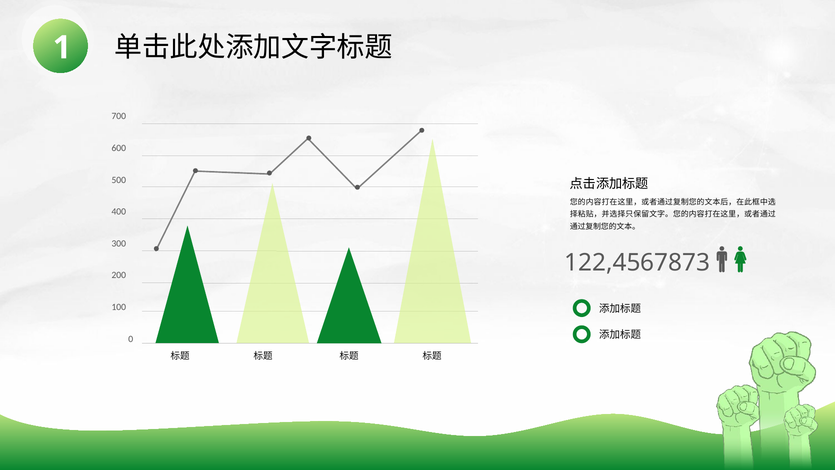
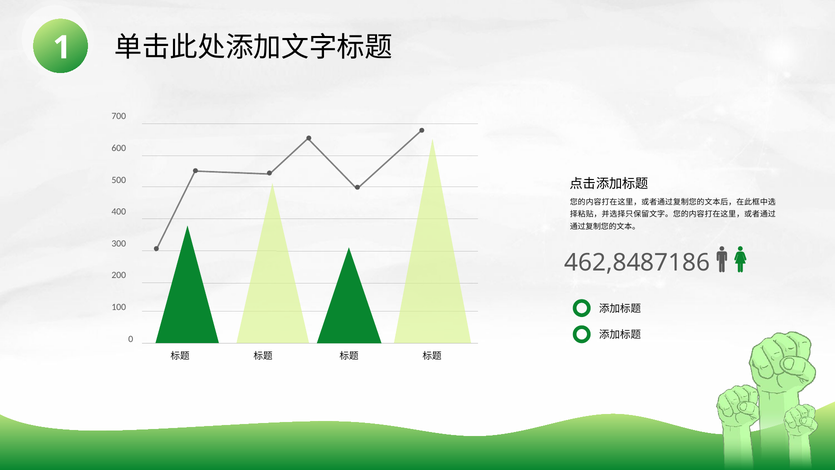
122,4567873: 122,4567873 -> 462,8487186
